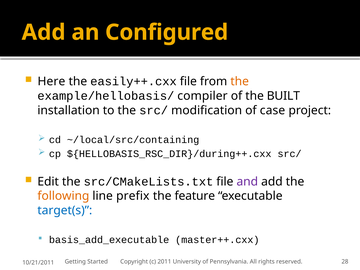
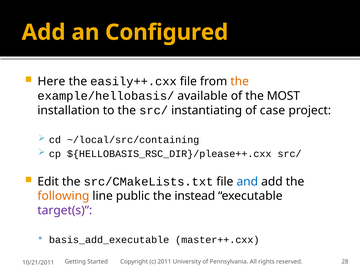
compiler: compiler -> available
BUILT: BUILT -> MOST
modification: modification -> instantiating
${HELLOBASIS_RSC_DIR}/during++.cxx: ${HELLOBASIS_RSC_DIR}/during++.cxx -> ${HELLOBASIS_RSC_DIR}/please++.cxx
and colour: purple -> blue
prefix: prefix -> public
feature: feature -> instead
target(s colour: blue -> purple
